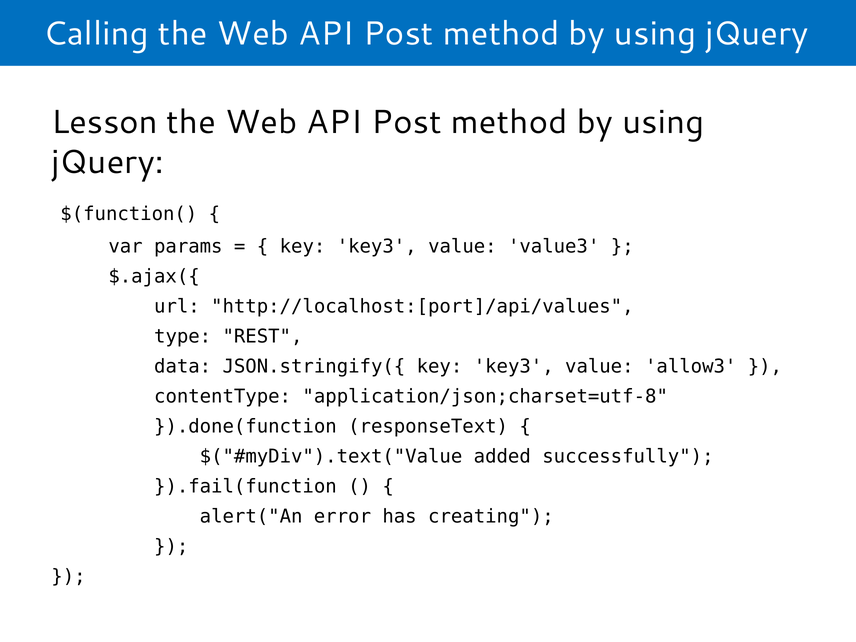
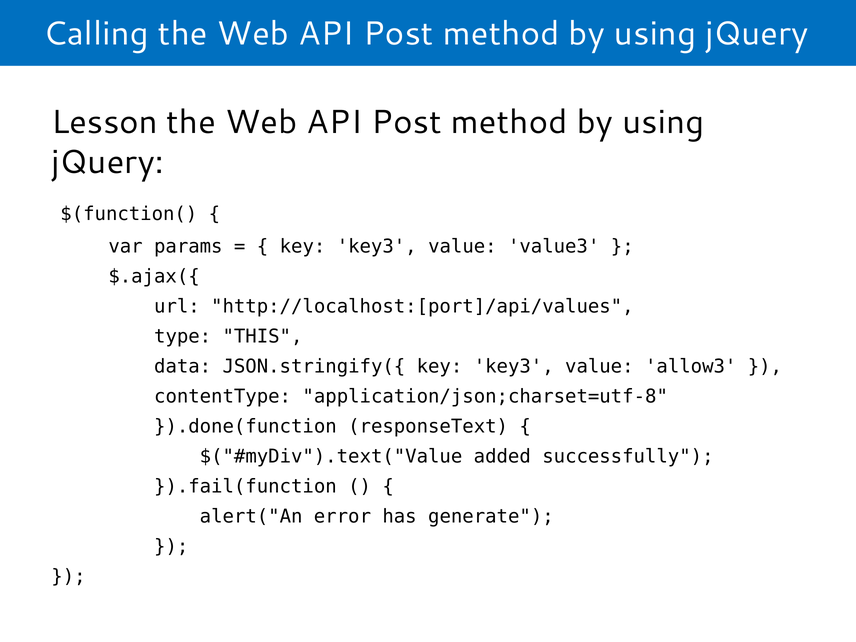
REST: REST -> THIS
creating: creating -> generate
